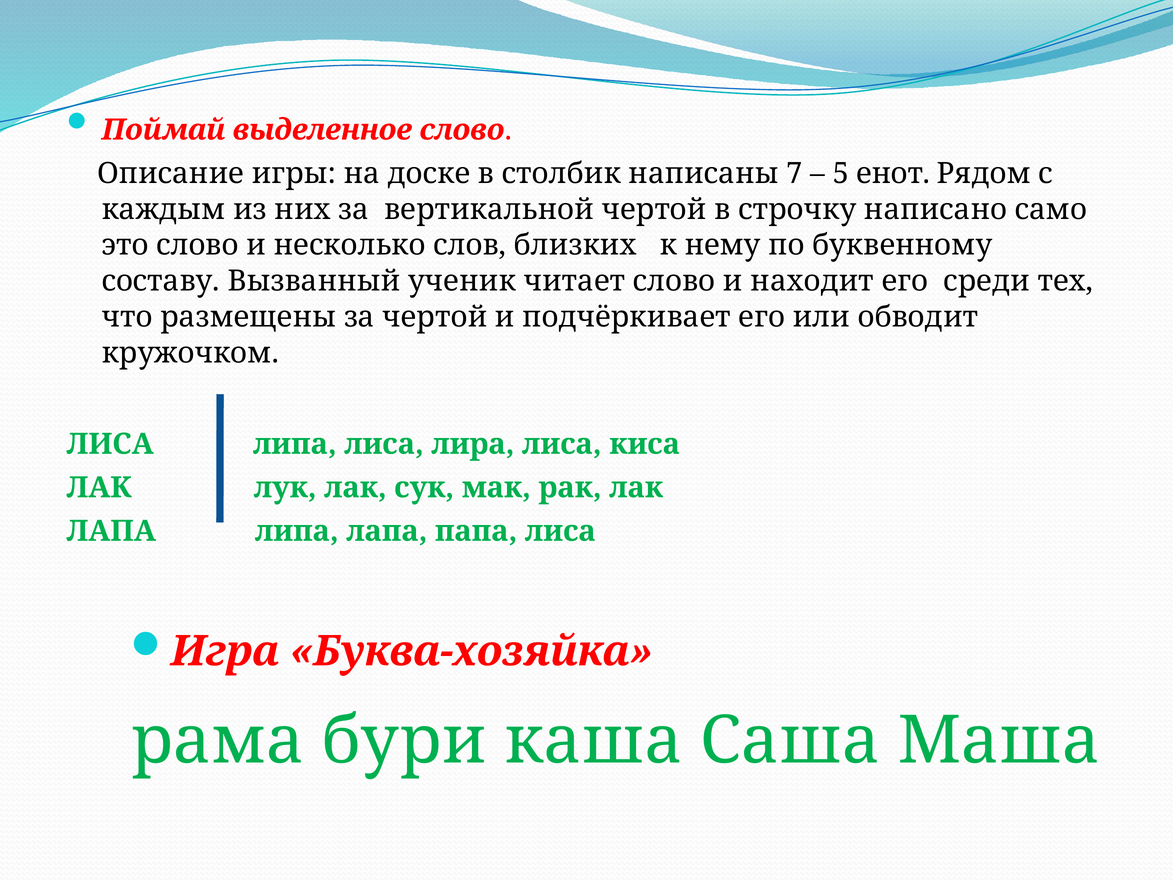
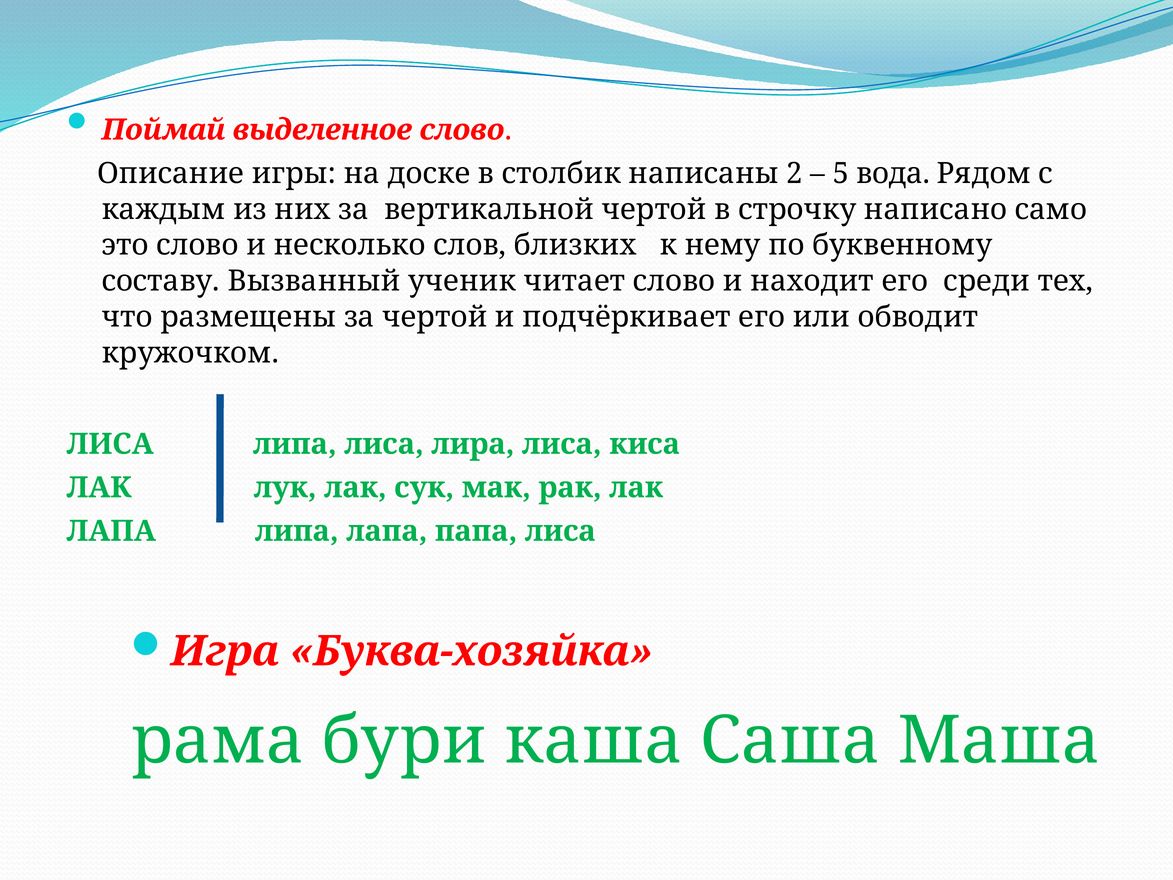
7: 7 -> 2
енот: енот -> вода
